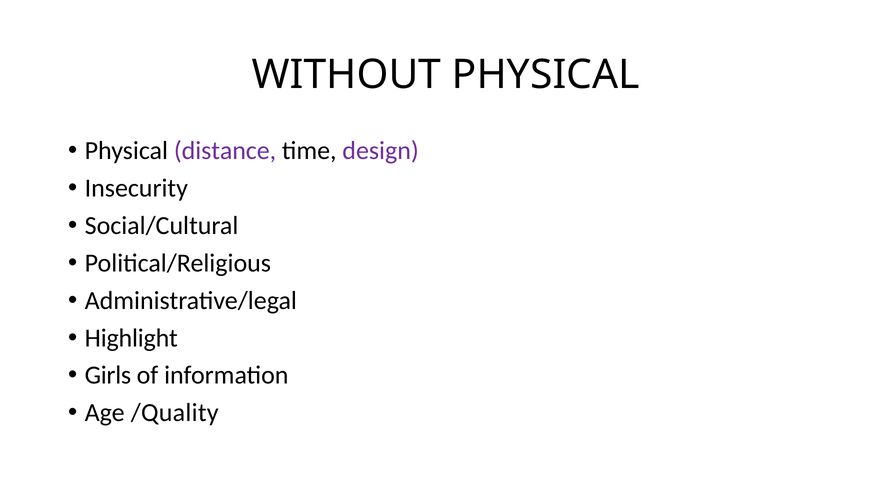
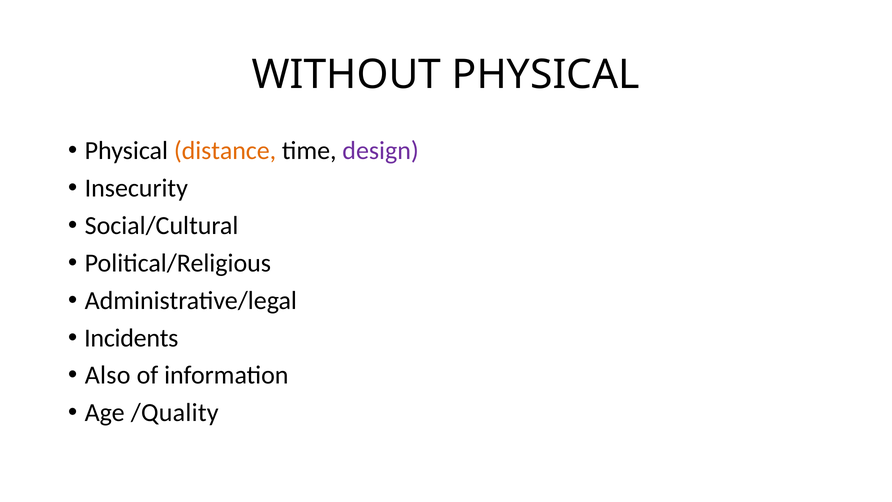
distance colour: purple -> orange
Highlight: Highlight -> Incidents
Girls: Girls -> Also
